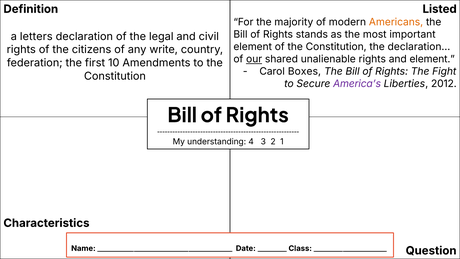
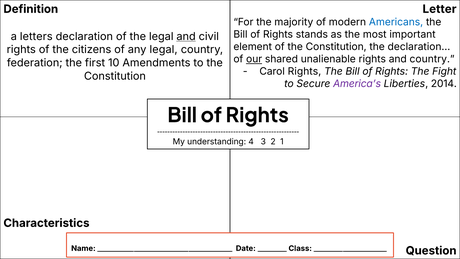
Listed: Listed -> Letter
Americans colour: orange -> blue
and at (186, 36) underline: none -> present
any write: write -> legal
and element: element -> country
Carol Boxes: Boxes -> Rights
2012: 2012 -> 2014
